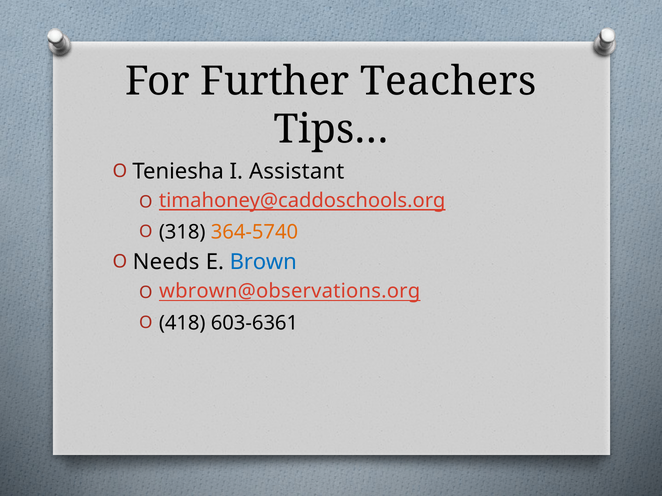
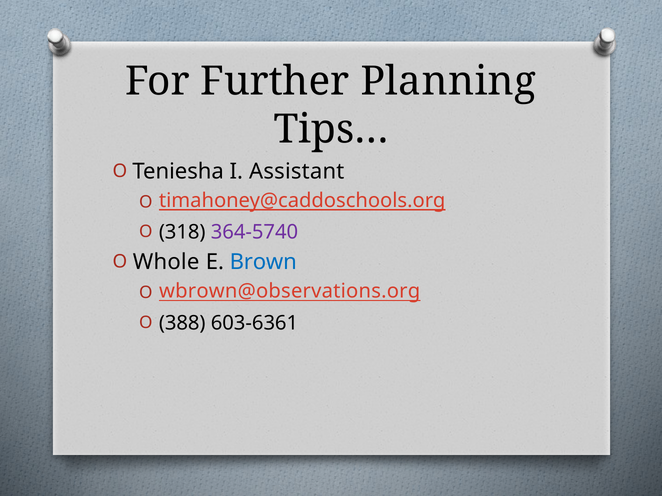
Teachers: Teachers -> Planning
364-5740 colour: orange -> purple
Needs: Needs -> Whole
418: 418 -> 388
